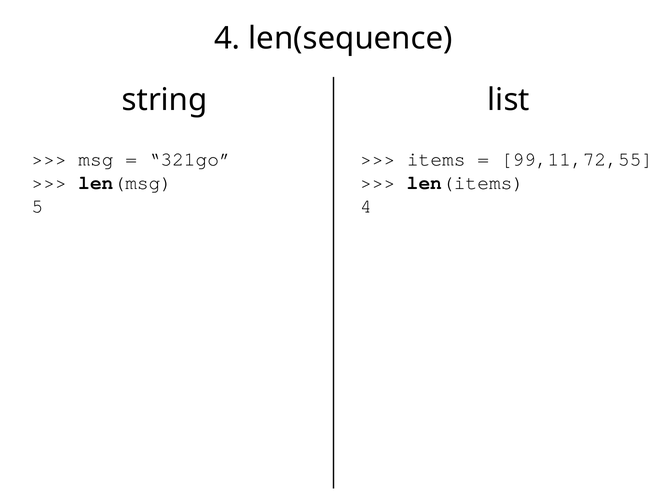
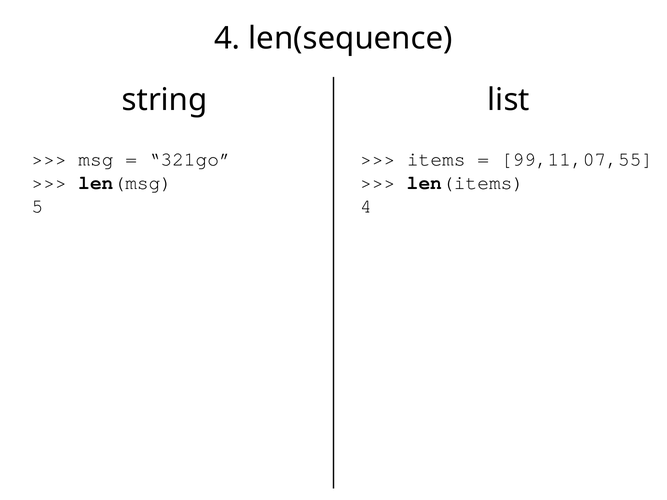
99,11,72,55: 99,11,72,55 -> 99,11,07,55
